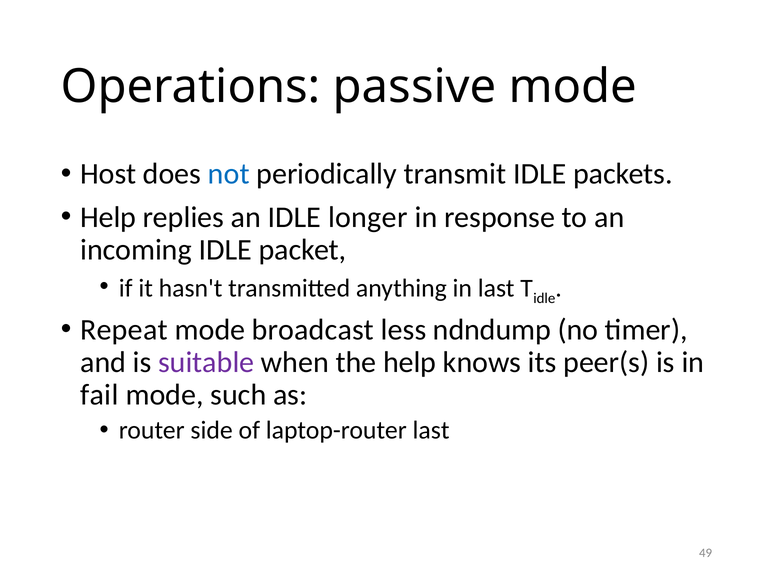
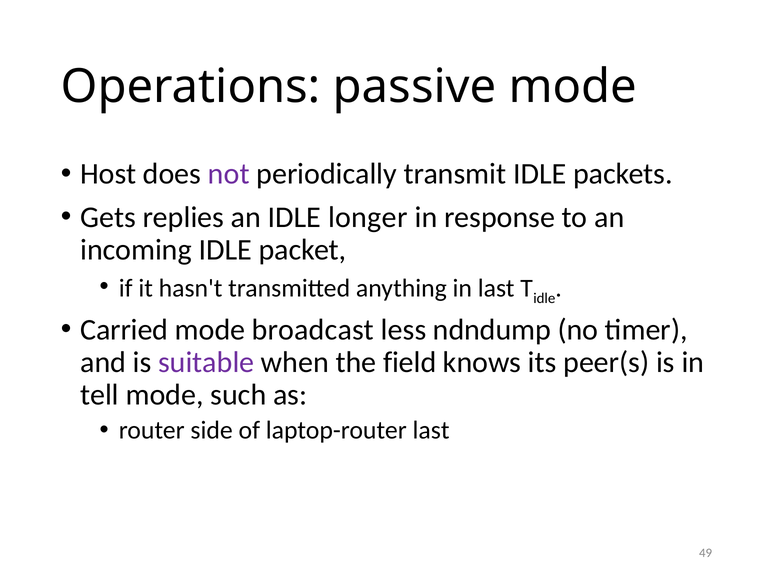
not colour: blue -> purple
Help at (108, 217): Help -> Gets
Repeat: Repeat -> Carried
the help: help -> field
fail: fail -> tell
